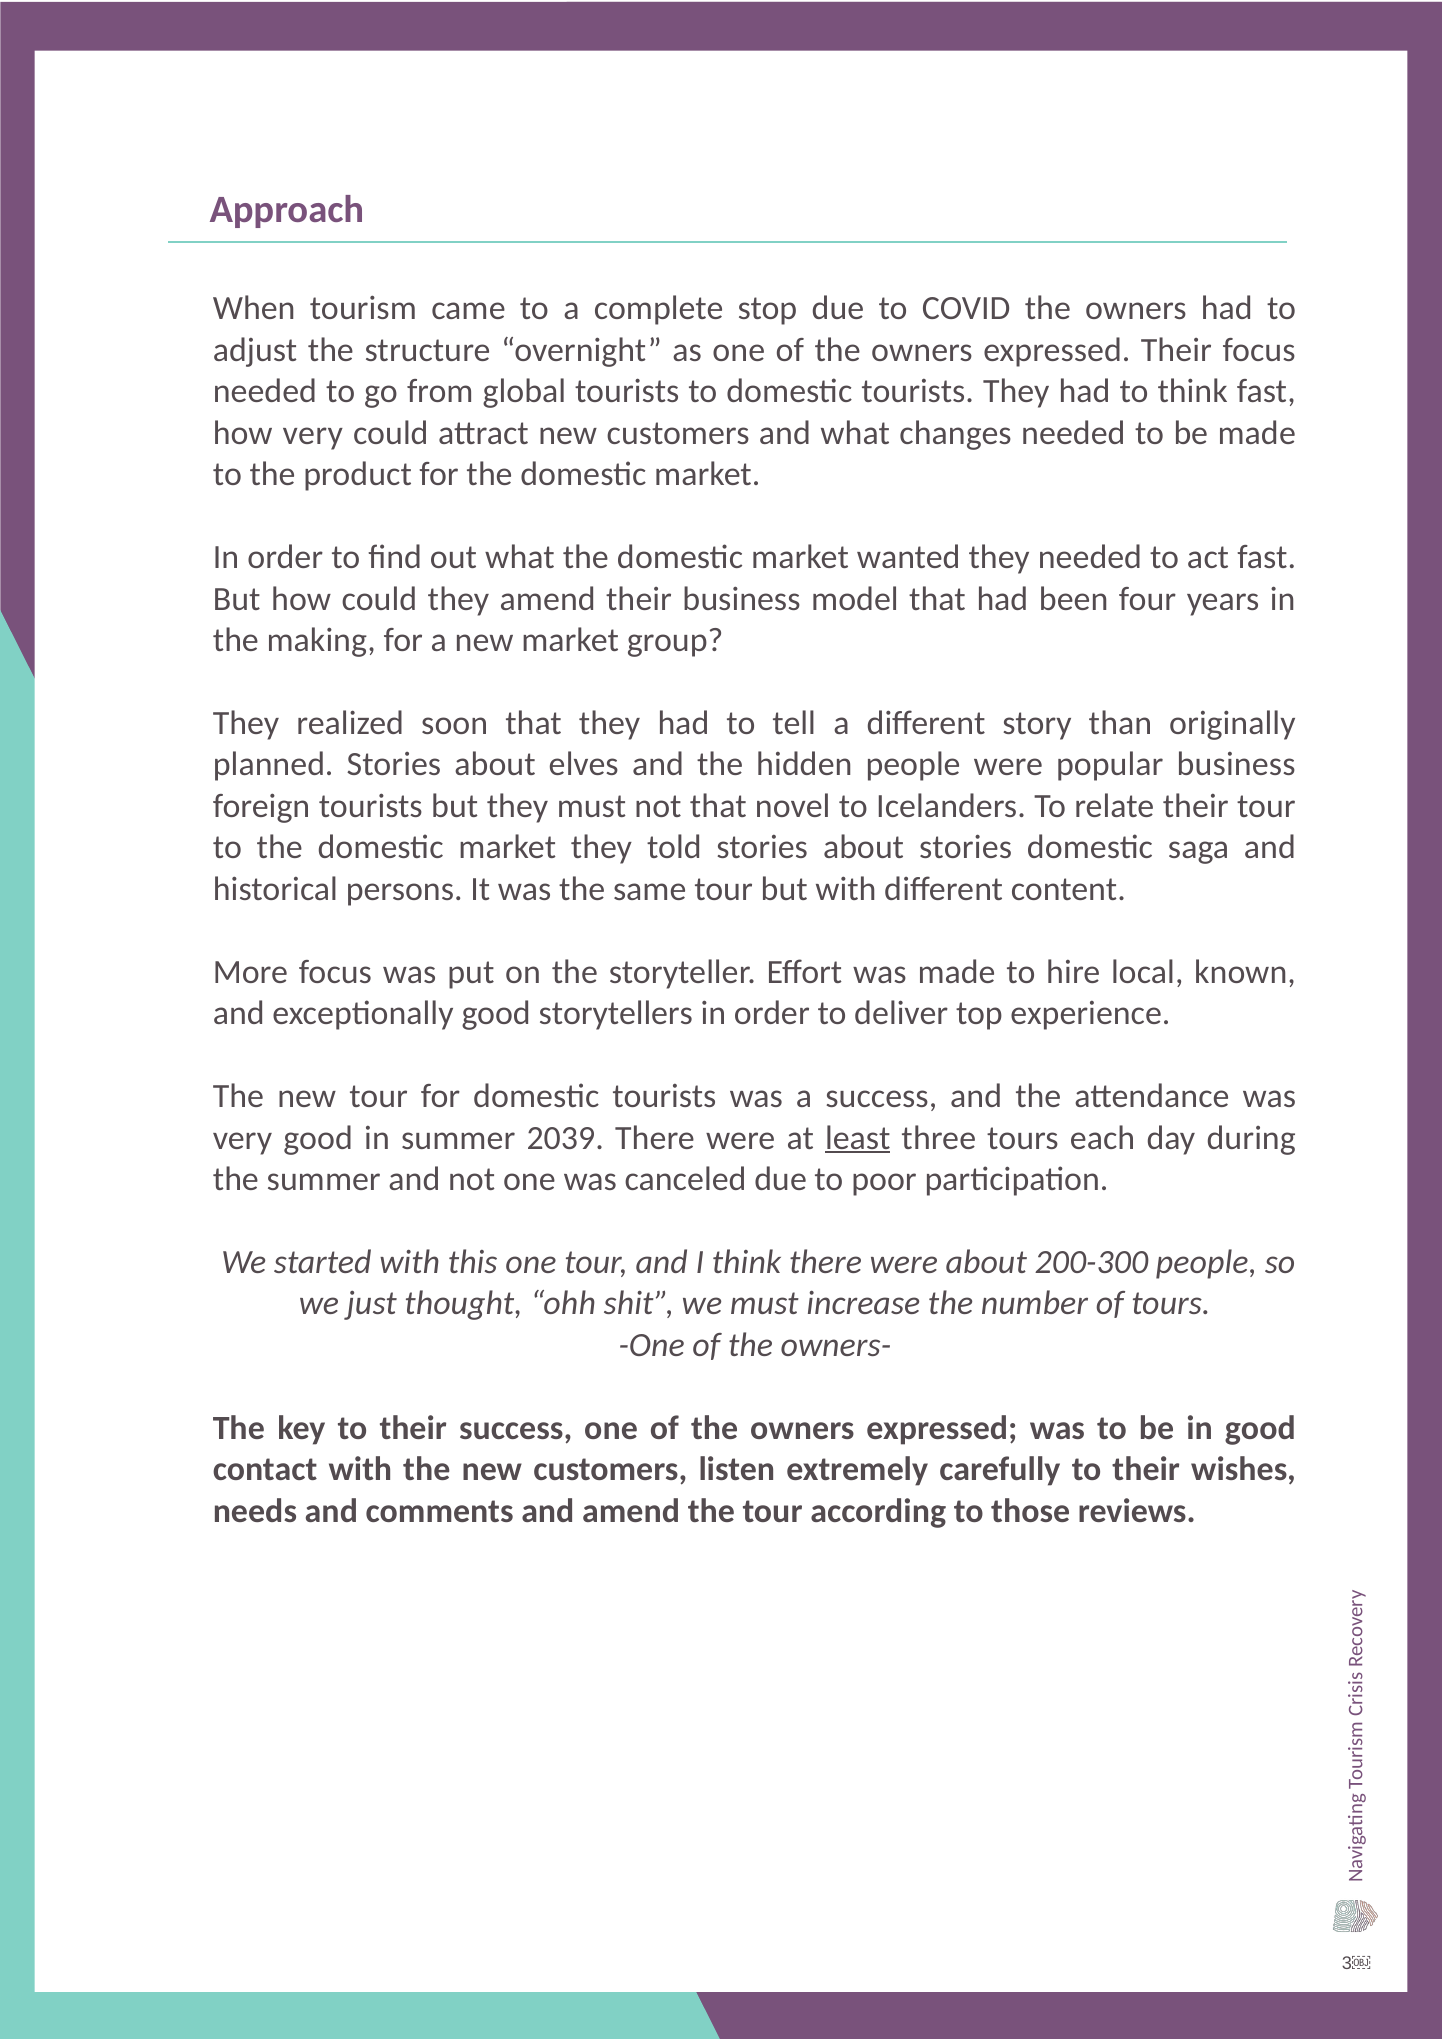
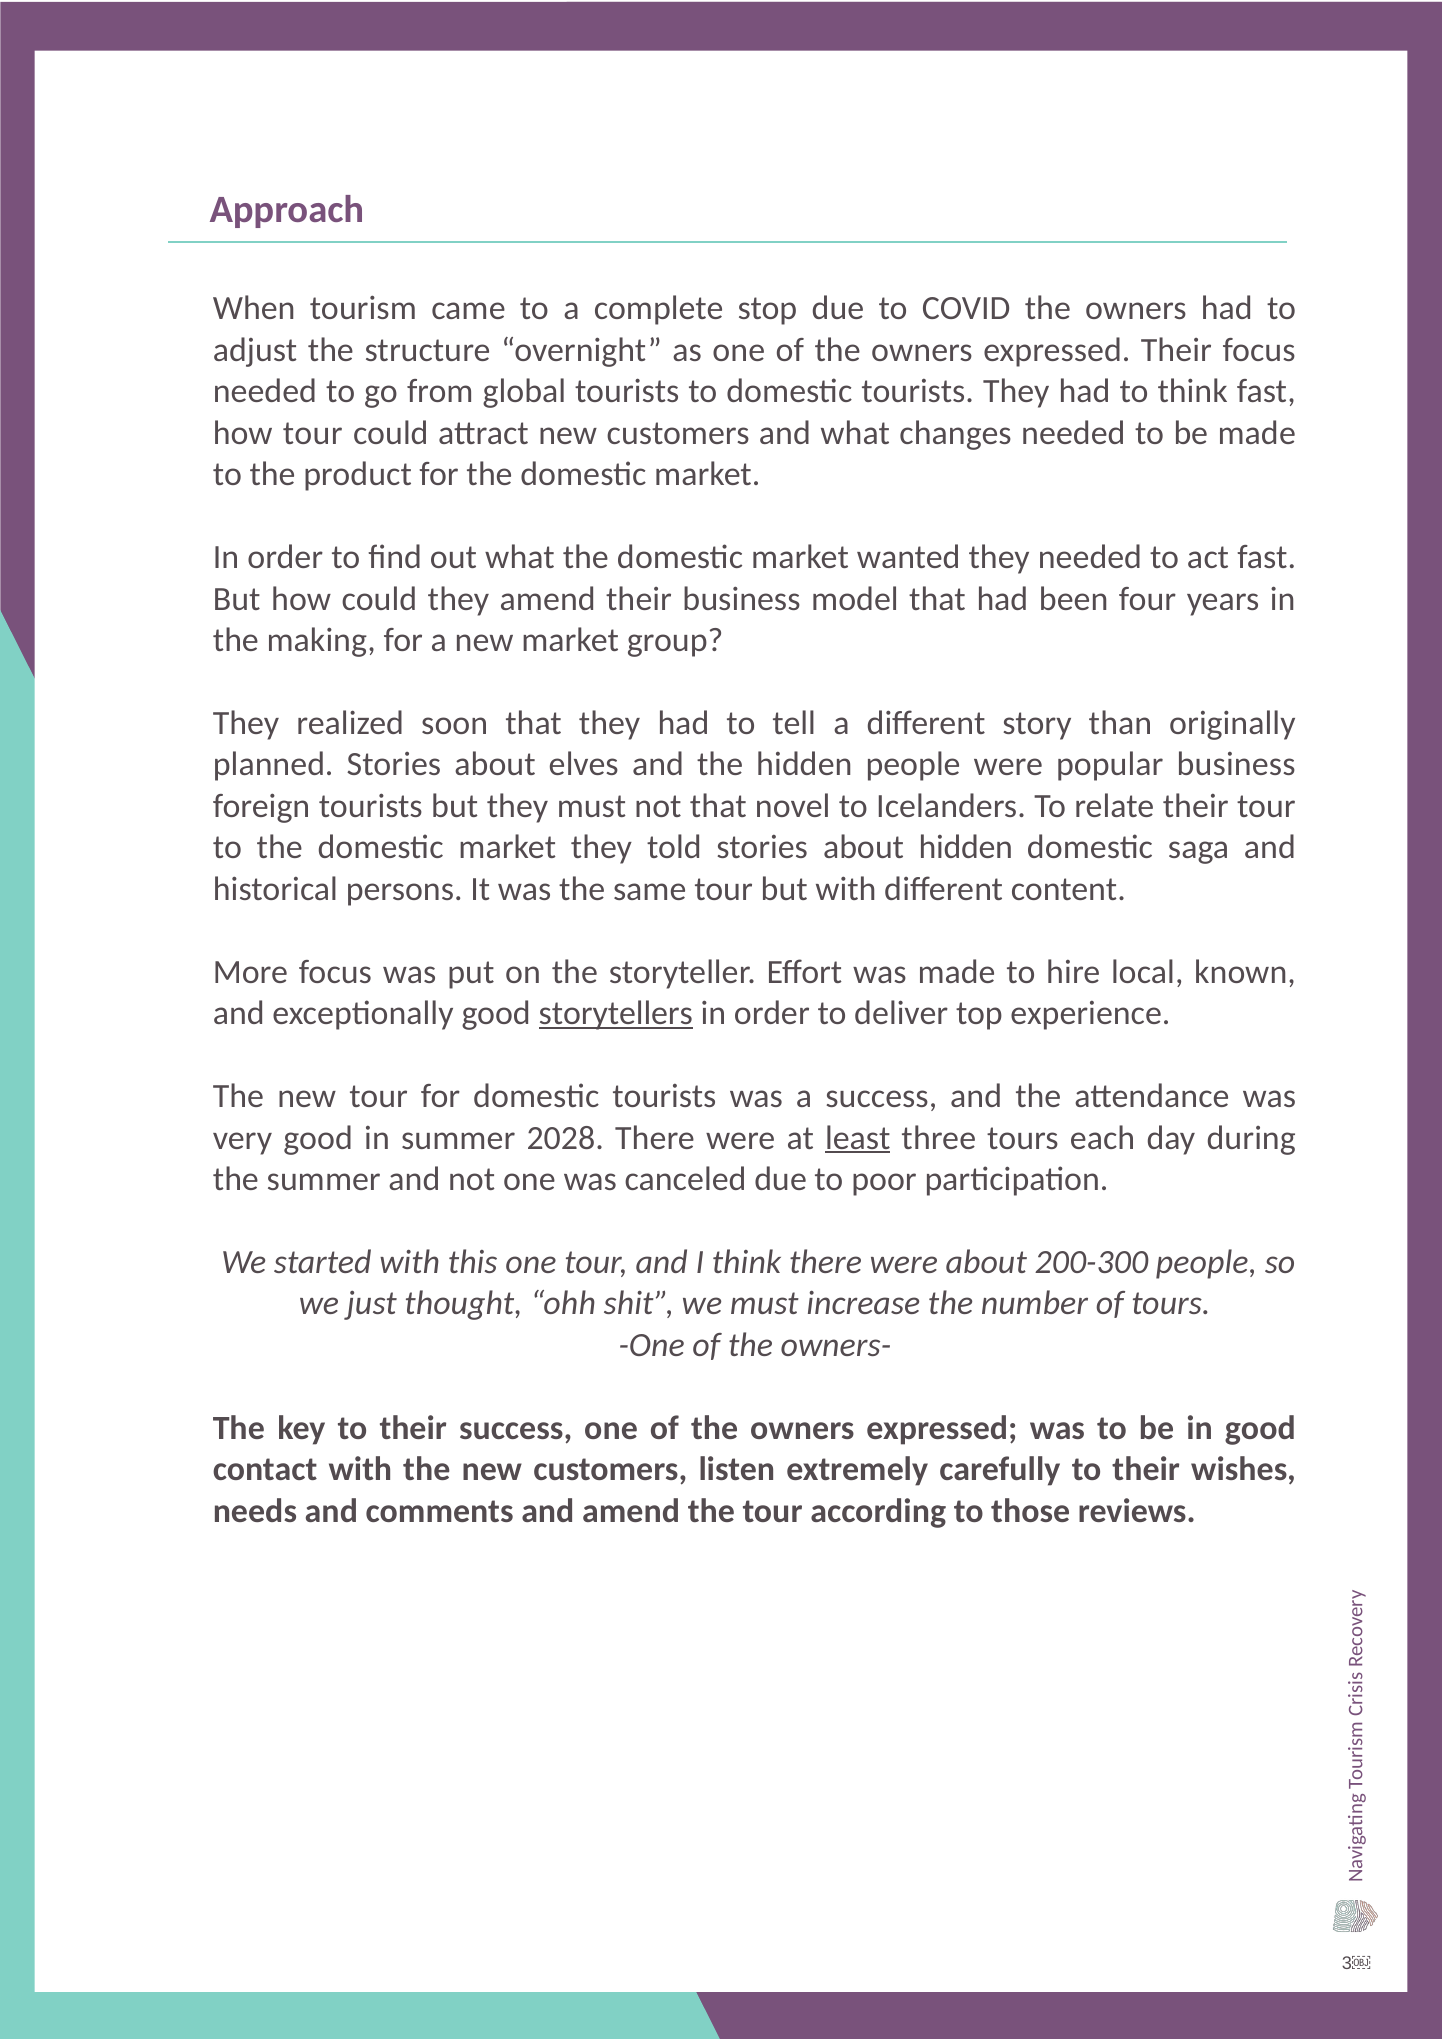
how very: very -> tour
about stories: stories -> hidden
storytellers underline: none -> present
2039: 2039 -> 2028
